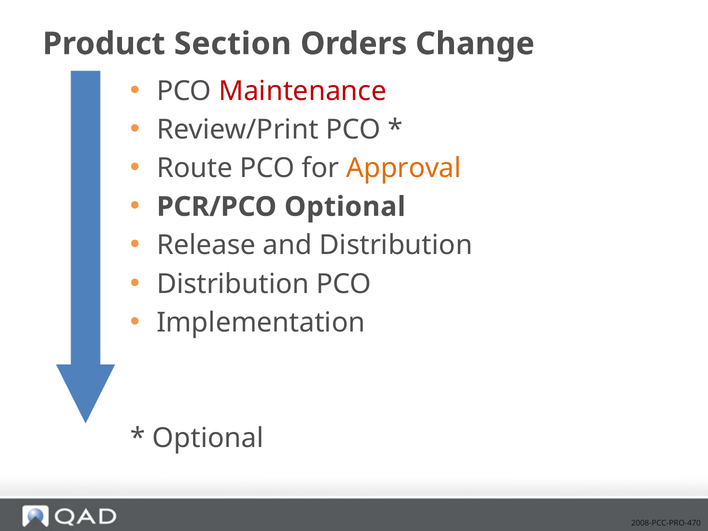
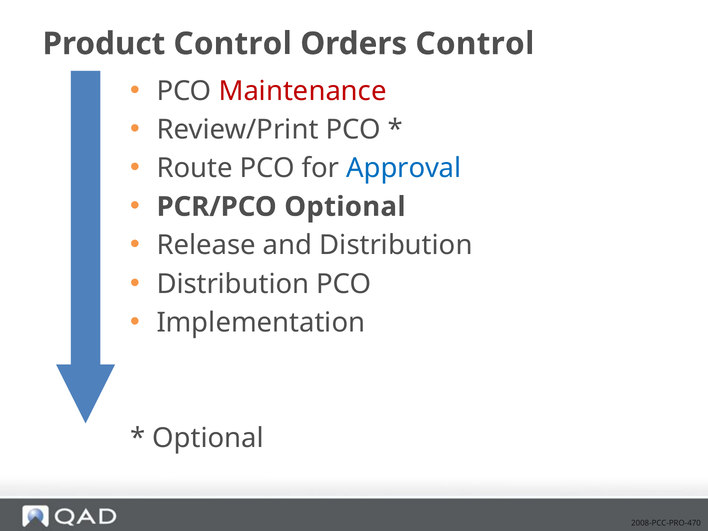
Section at (233, 44): Section -> Control
Orders Change: Change -> Control
Approval colour: orange -> blue
